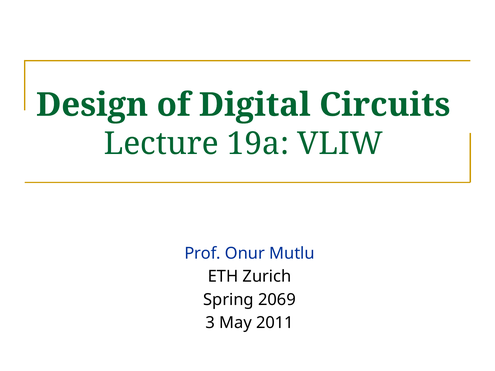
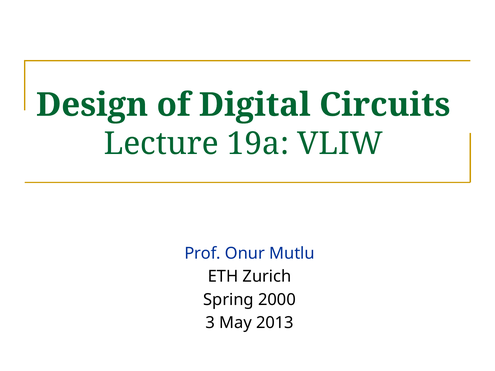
2069: 2069 -> 2000
2011: 2011 -> 2013
